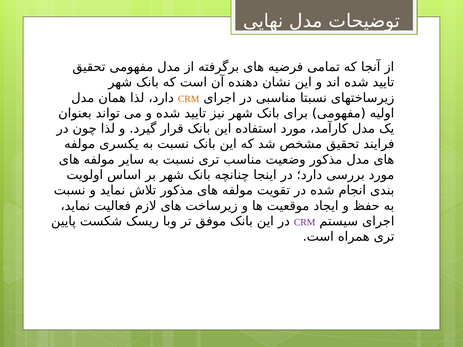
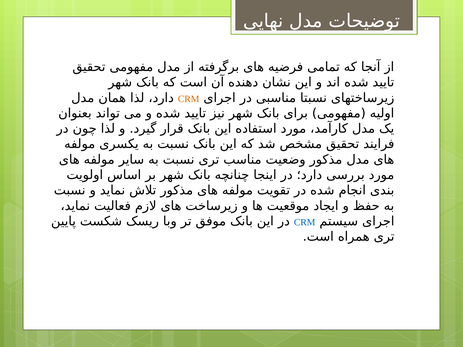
CRM at (305, 222) colour: purple -> blue
